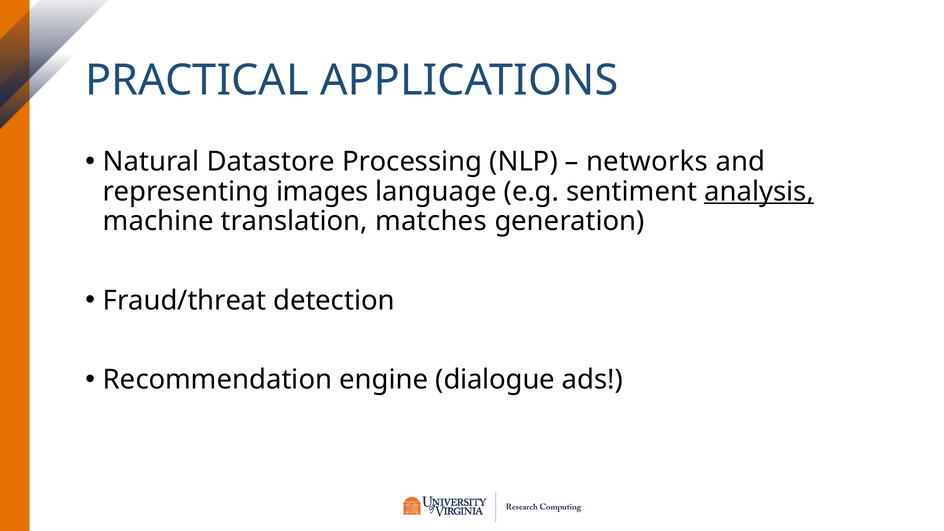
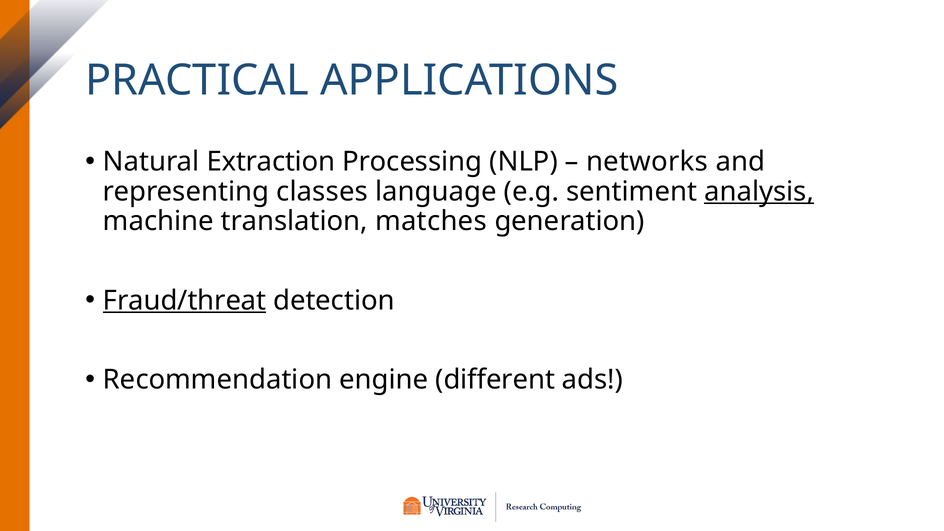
Datastore: Datastore -> Extraction
images: images -> classes
Fraud/threat underline: none -> present
dialogue: dialogue -> different
